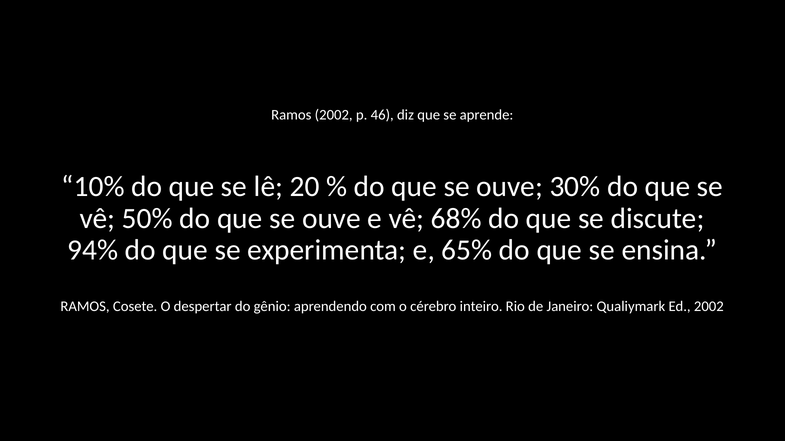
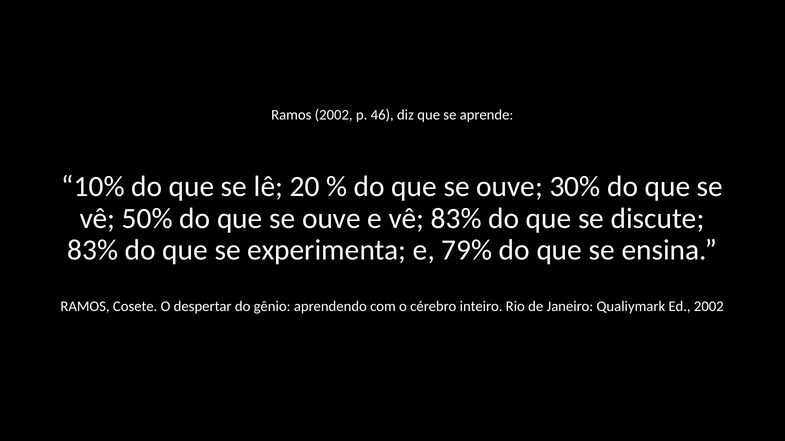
vê 68%: 68% -> 83%
94% at (93, 250): 94% -> 83%
65%: 65% -> 79%
